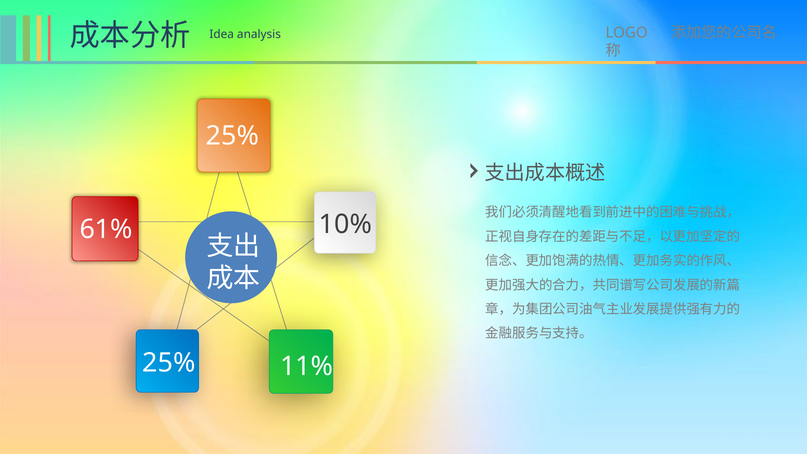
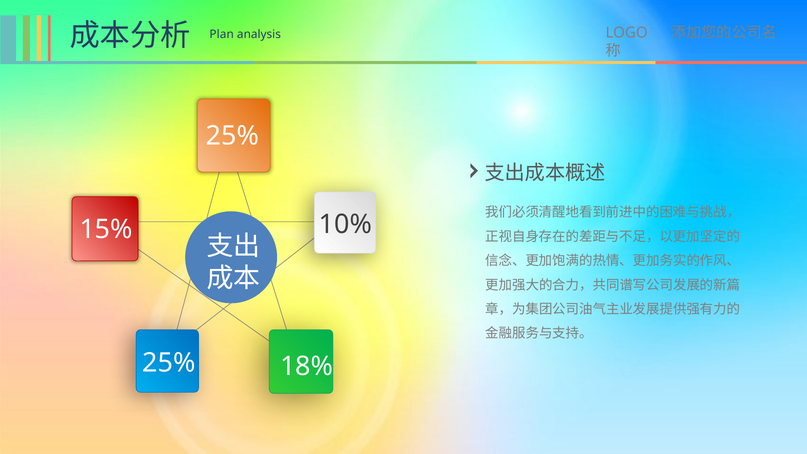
Idea: Idea -> Plan
61%: 61% -> 15%
11%: 11% -> 18%
